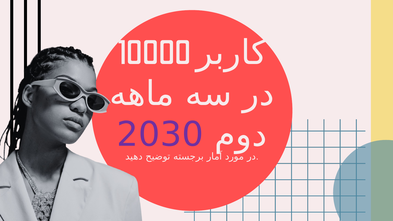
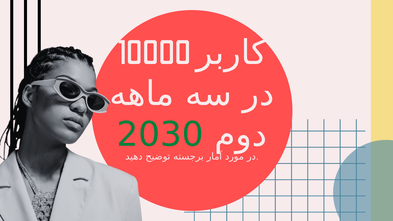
2030 colour: purple -> green
